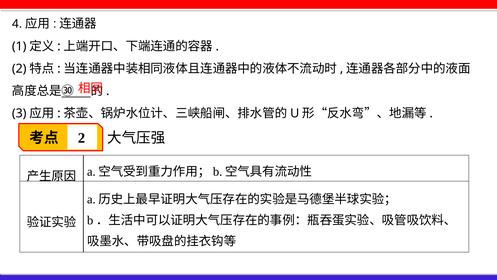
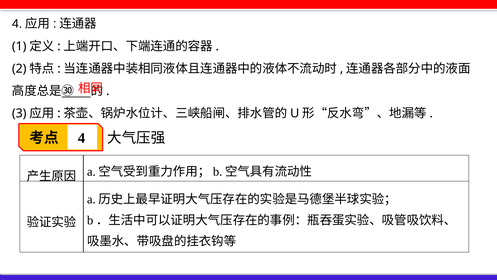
2 at (81, 138): 2 -> 4
